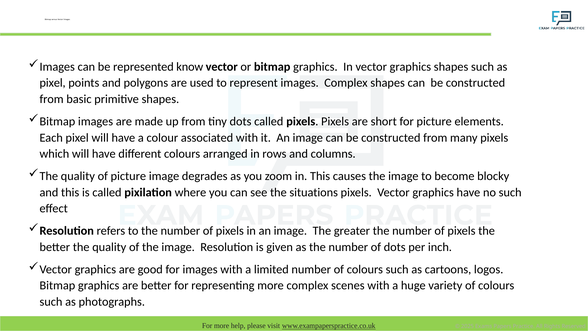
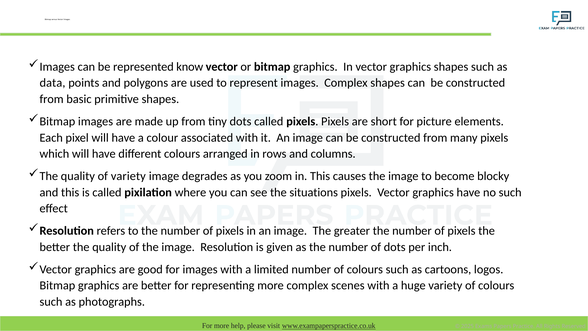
pixel at (53, 83): pixel -> data
of picture: picture -> variety
